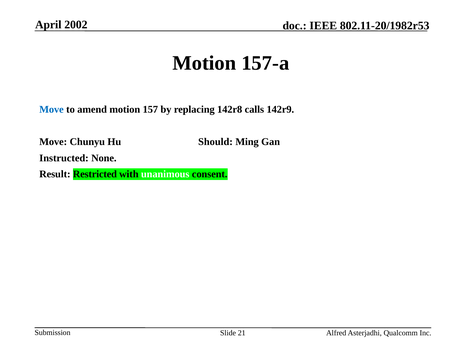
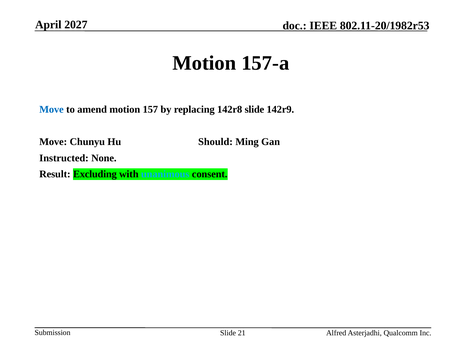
2002: 2002 -> 2027
142r8 calls: calls -> slide
Restricted: Restricted -> Excluding
unanimous colour: white -> light blue
